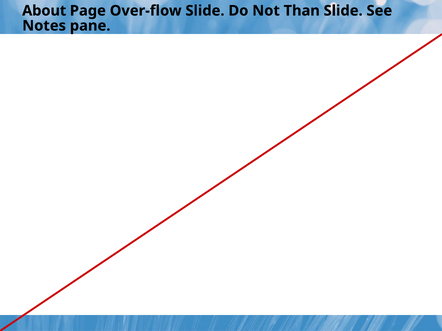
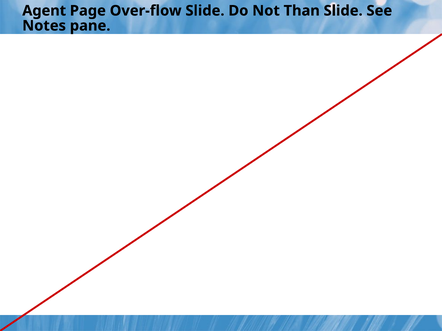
About: About -> Agent
